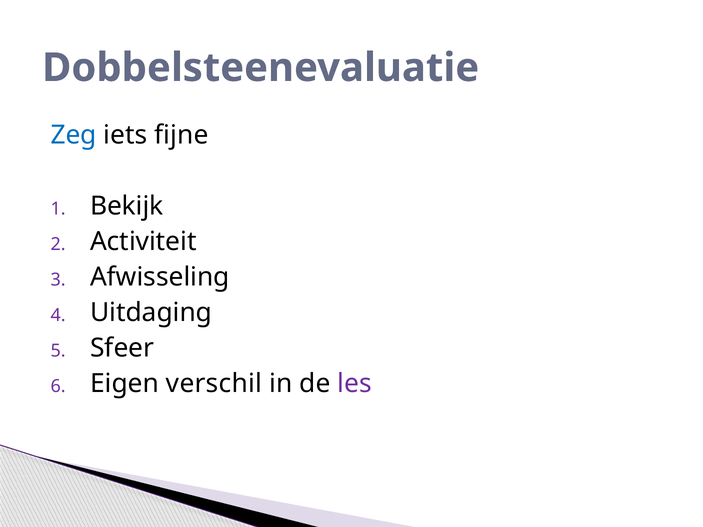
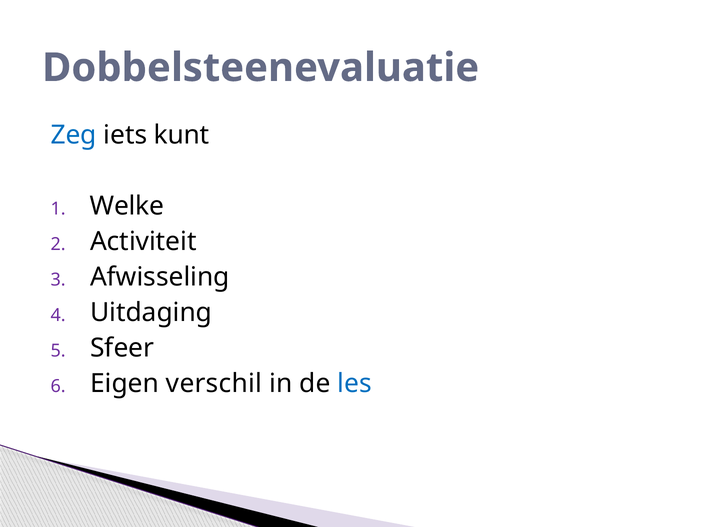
fijne: fijne -> kunt
Bekijk: Bekijk -> Welke
les colour: purple -> blue
